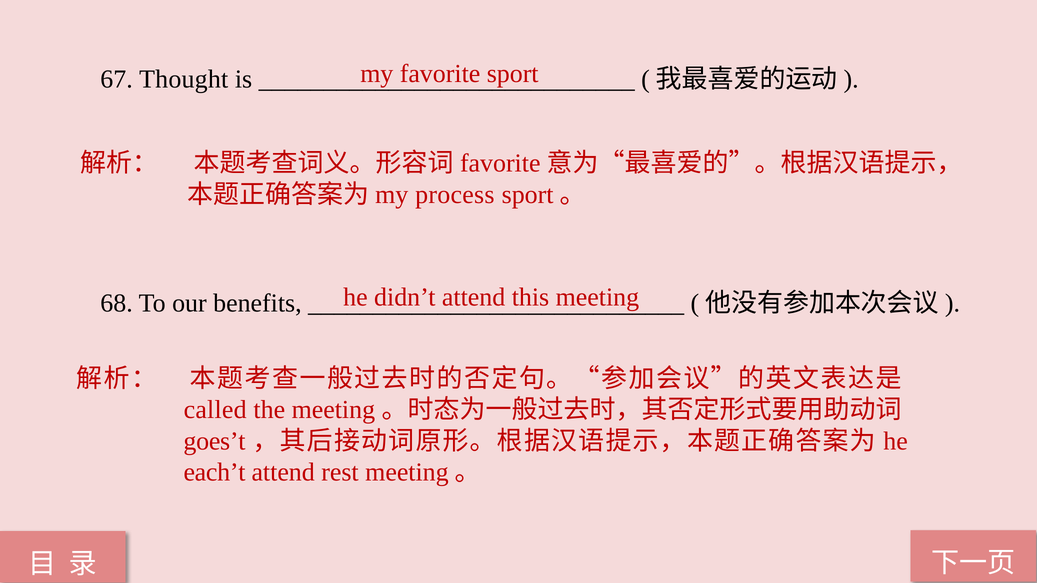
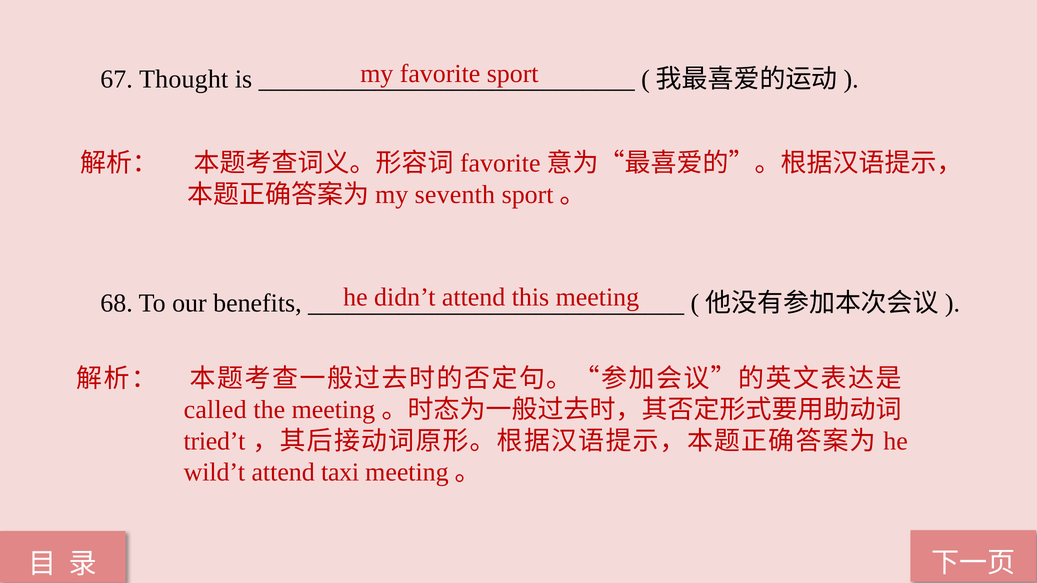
process: process -> seventh
goes’t: goes’t -> tried’t
each’t: each’t -> wild’t
rest: rest -> taxi
